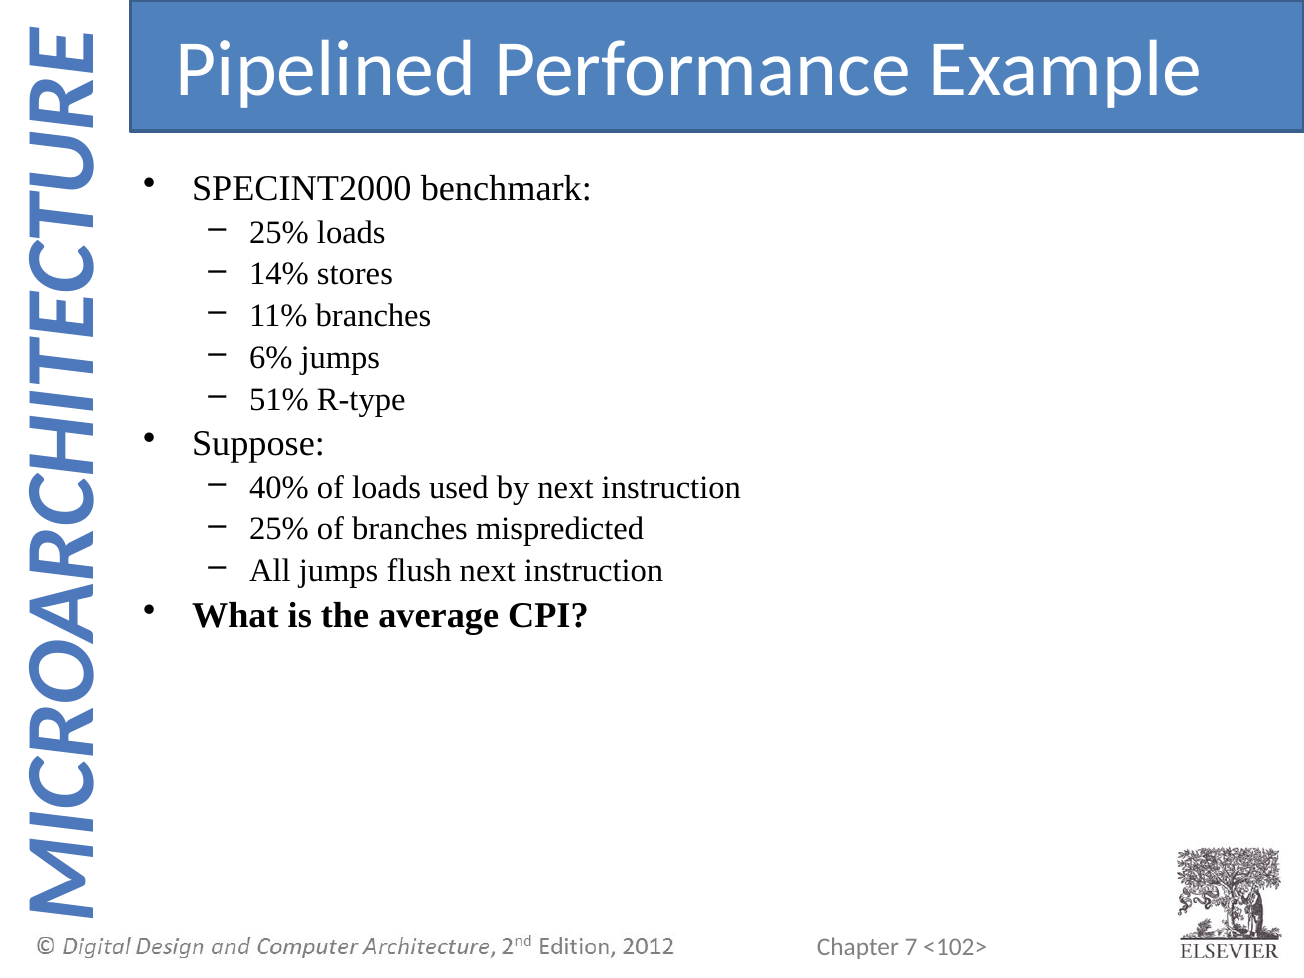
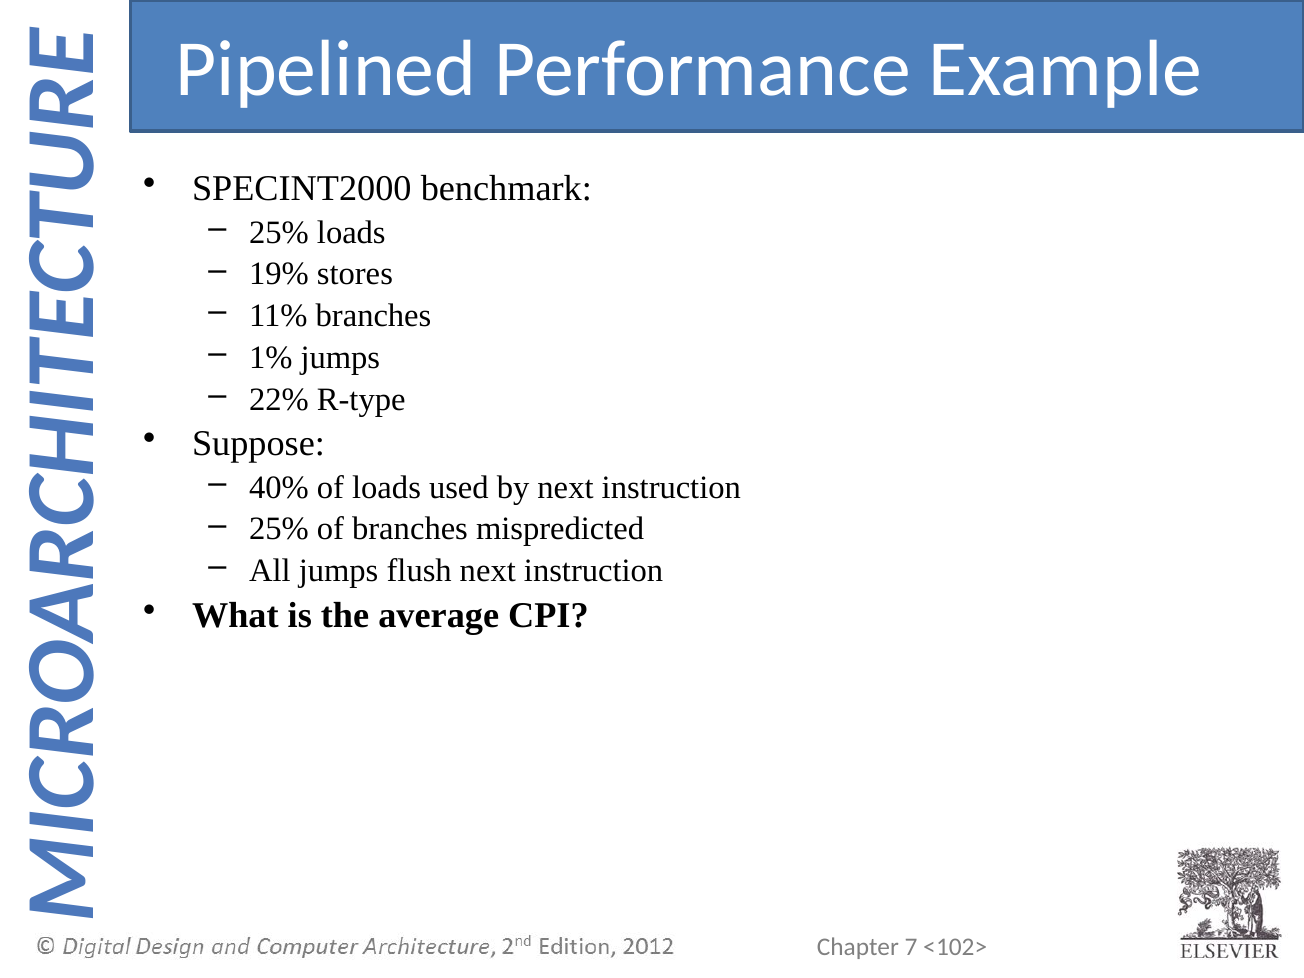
14%: 14% -> 19%
6%: 6% -> 1%
51%: 51% -> 22%
